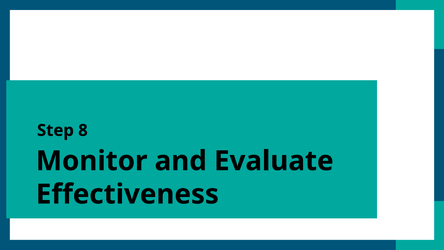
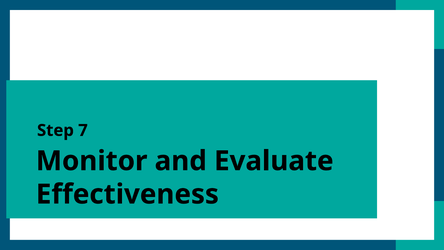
8: 8 -> 7
